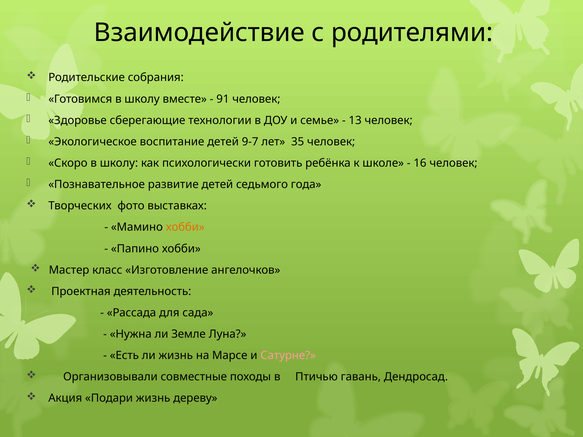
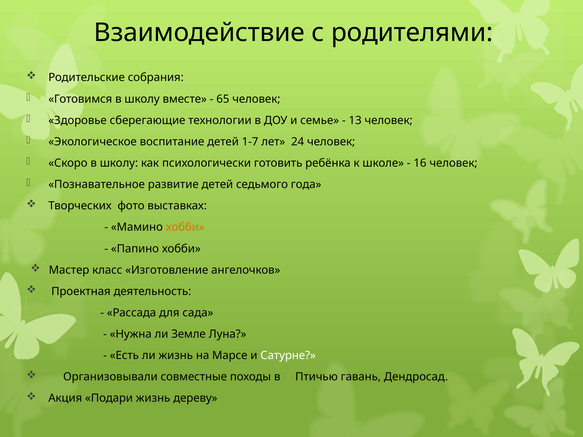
91: 91 -> 65
9-7: 9-7 -> 1-7
35: 35 -> 24
Сатурне colour: pink -> white
